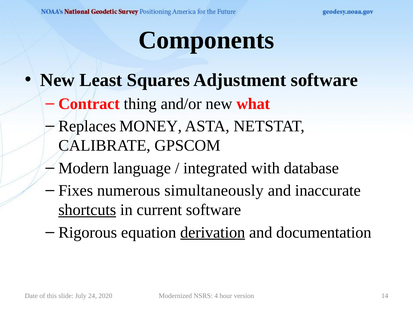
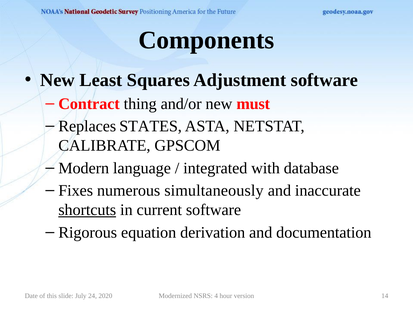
what: what -> must
MONEY: MONEY -> STATES
derivation underline: present -> none
